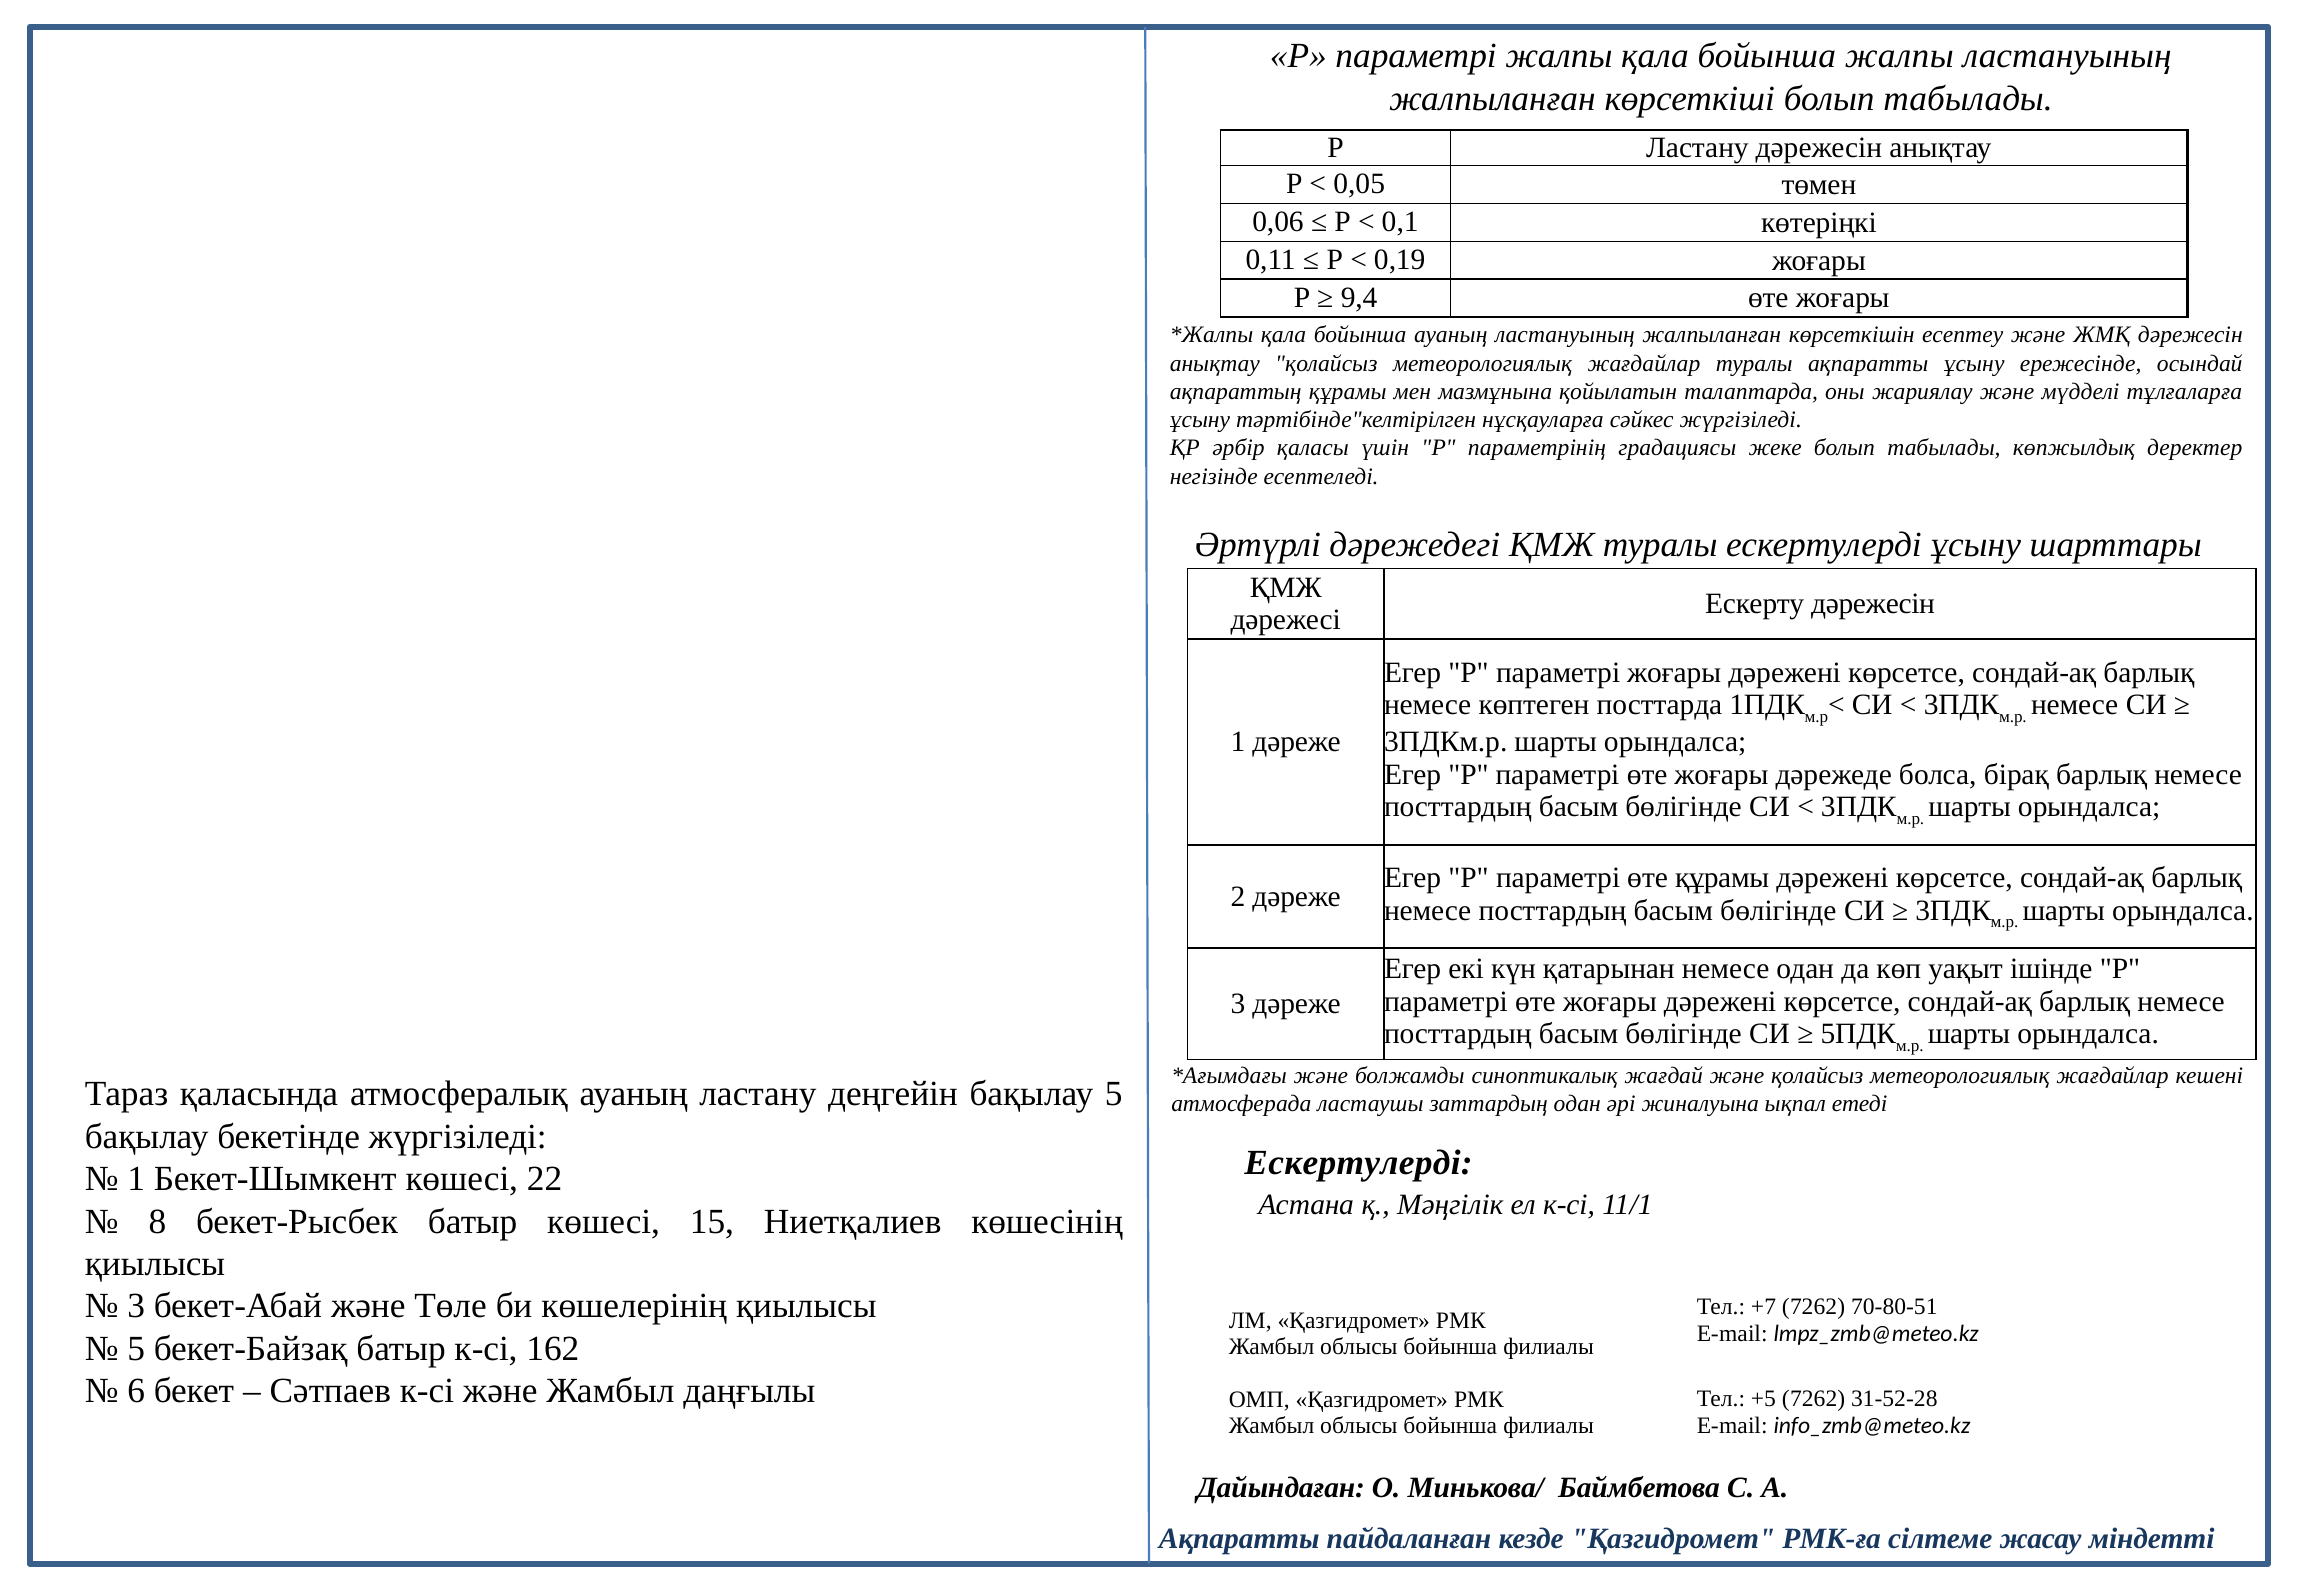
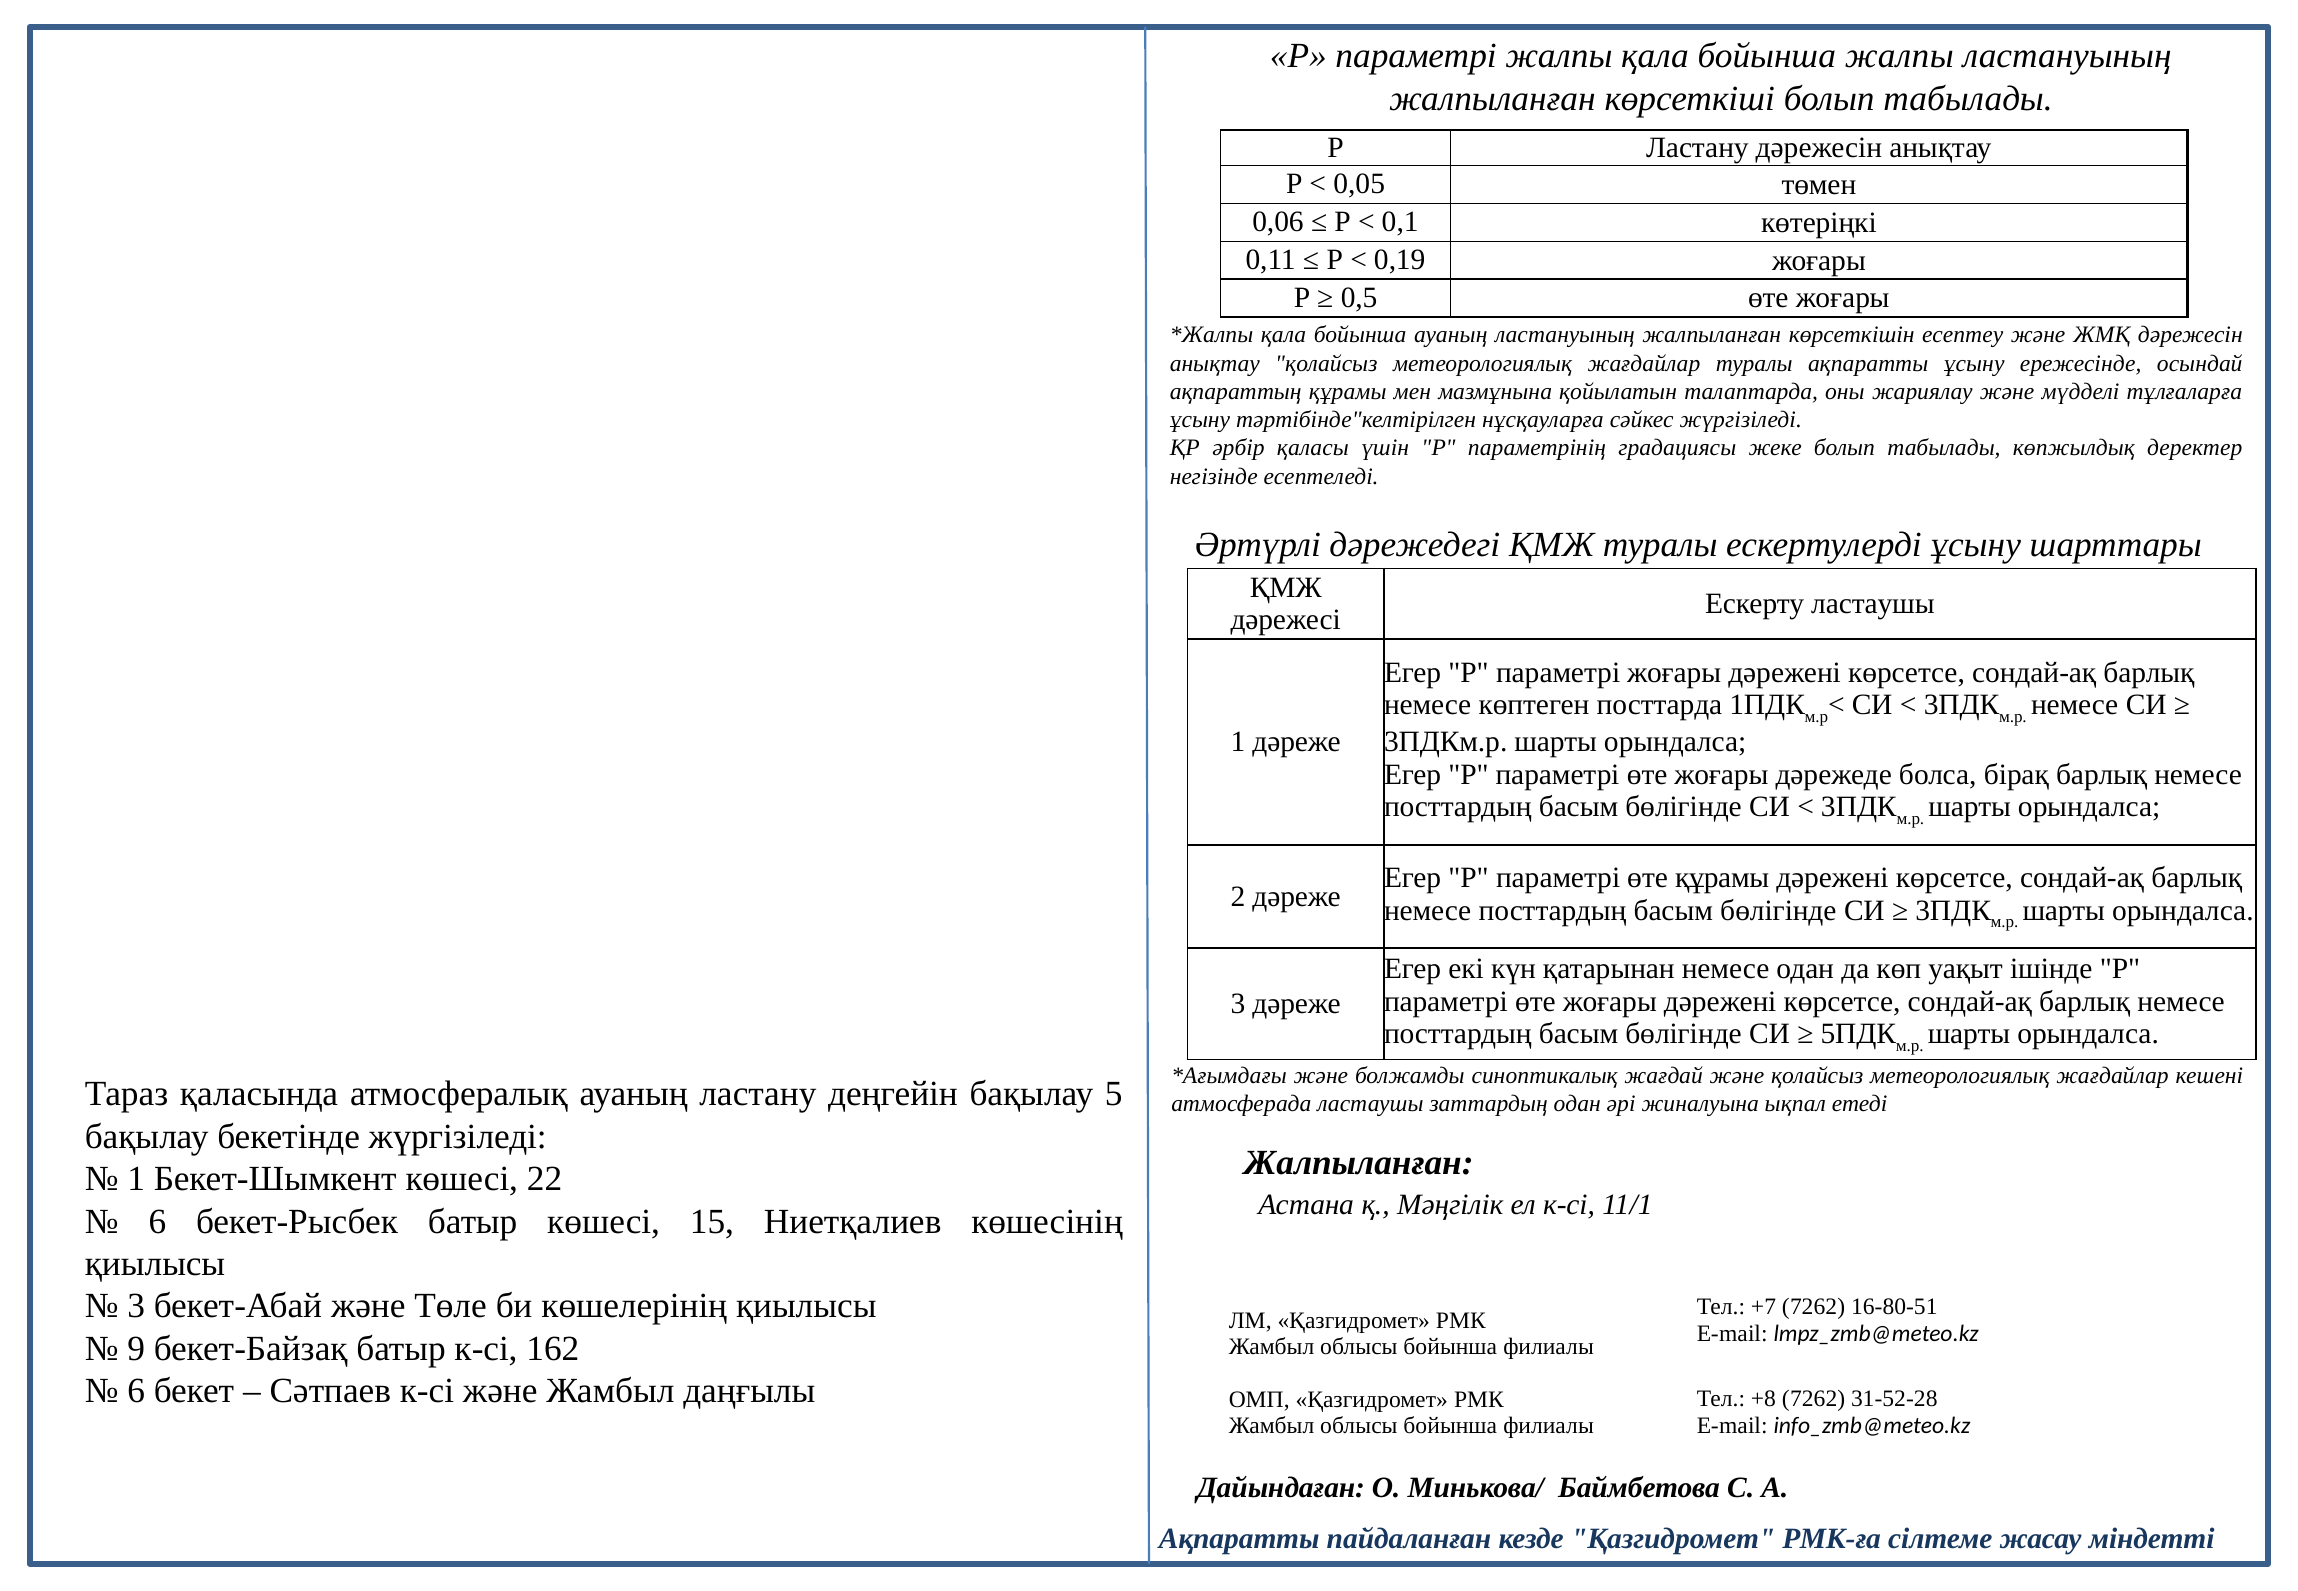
9,4: 9,4 -> 0,5
Ескерту дәрежесін: дәрежесін -> ластаушы
Ескертулерді at (1359, 1163): Ескертулерді -> Жалпыланған
8 at (157, 1221): 8 -> 6
70-80-51: 70-80-51 -> 16-80-51
5 at (136, 1349): 5 -> 9
+5: +5 -> +8
